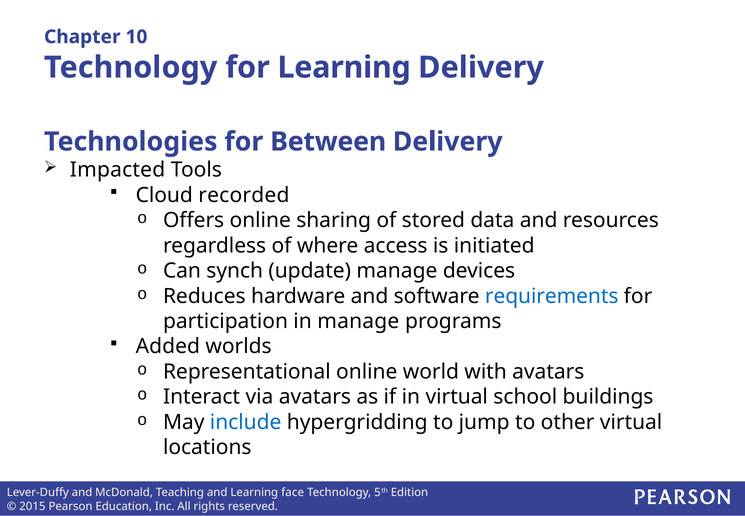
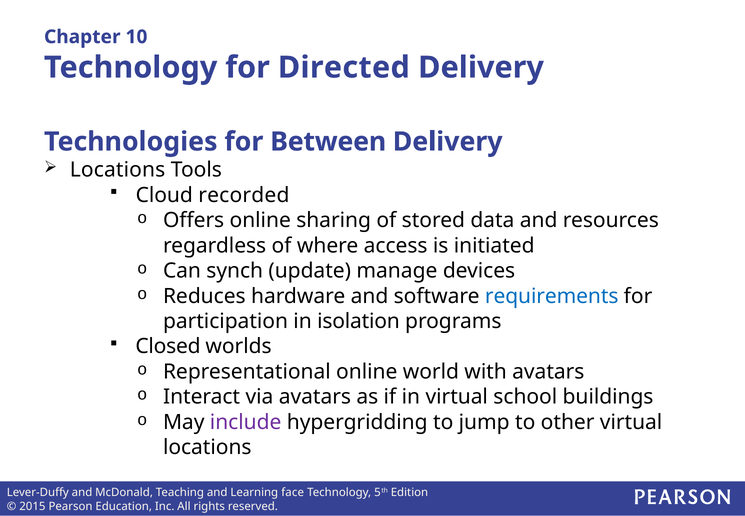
for Learning: Learning -> Directed
Impacted at (118, 170): Impacted -> Locations
in manage: manage -> isolation
Added: Added -> Closed
include colour: blue -> purple
